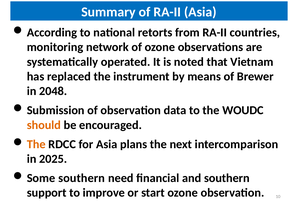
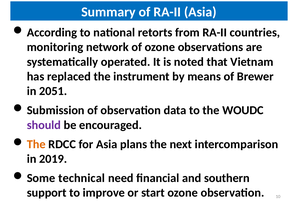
2048: 2048 -> 2051
should colour: orange -> purple
2025: 2025 -> 2019
Some southern: southern -> technical
